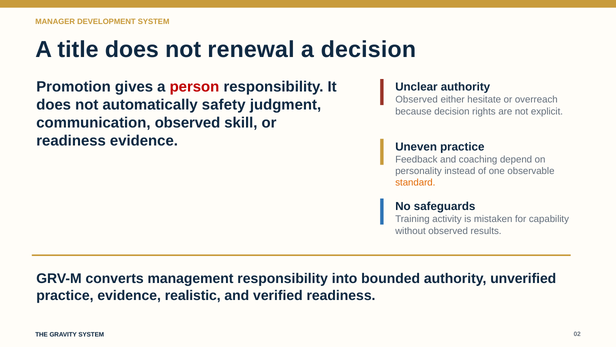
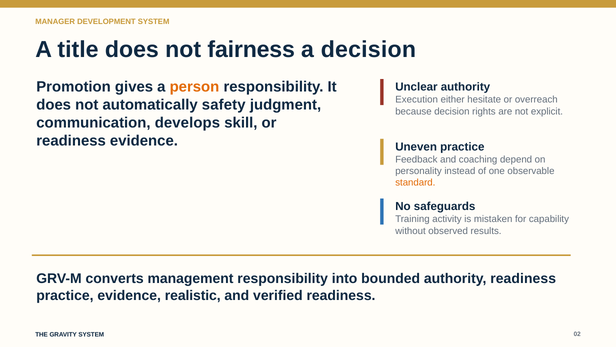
renewal: renewal -> fairness
person colour: red -> orange
Observed at (417, 100): Observed -> Execution
communication observed: observed -> develops
authority unverified: unverified -> readiness
